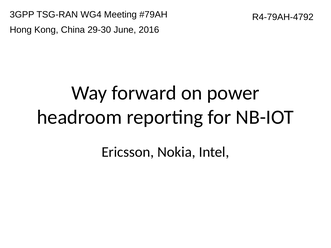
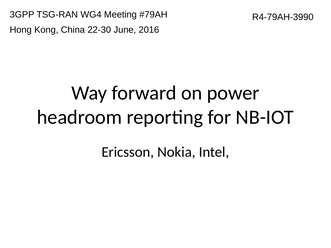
R4-79AH-4792: R4-79AH-4792 -> R4-79AH-3990
29-30: 29-30 -> 22-30
